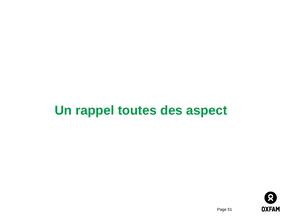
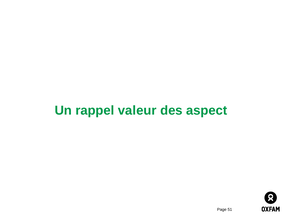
toutes: toutes -> valeur
